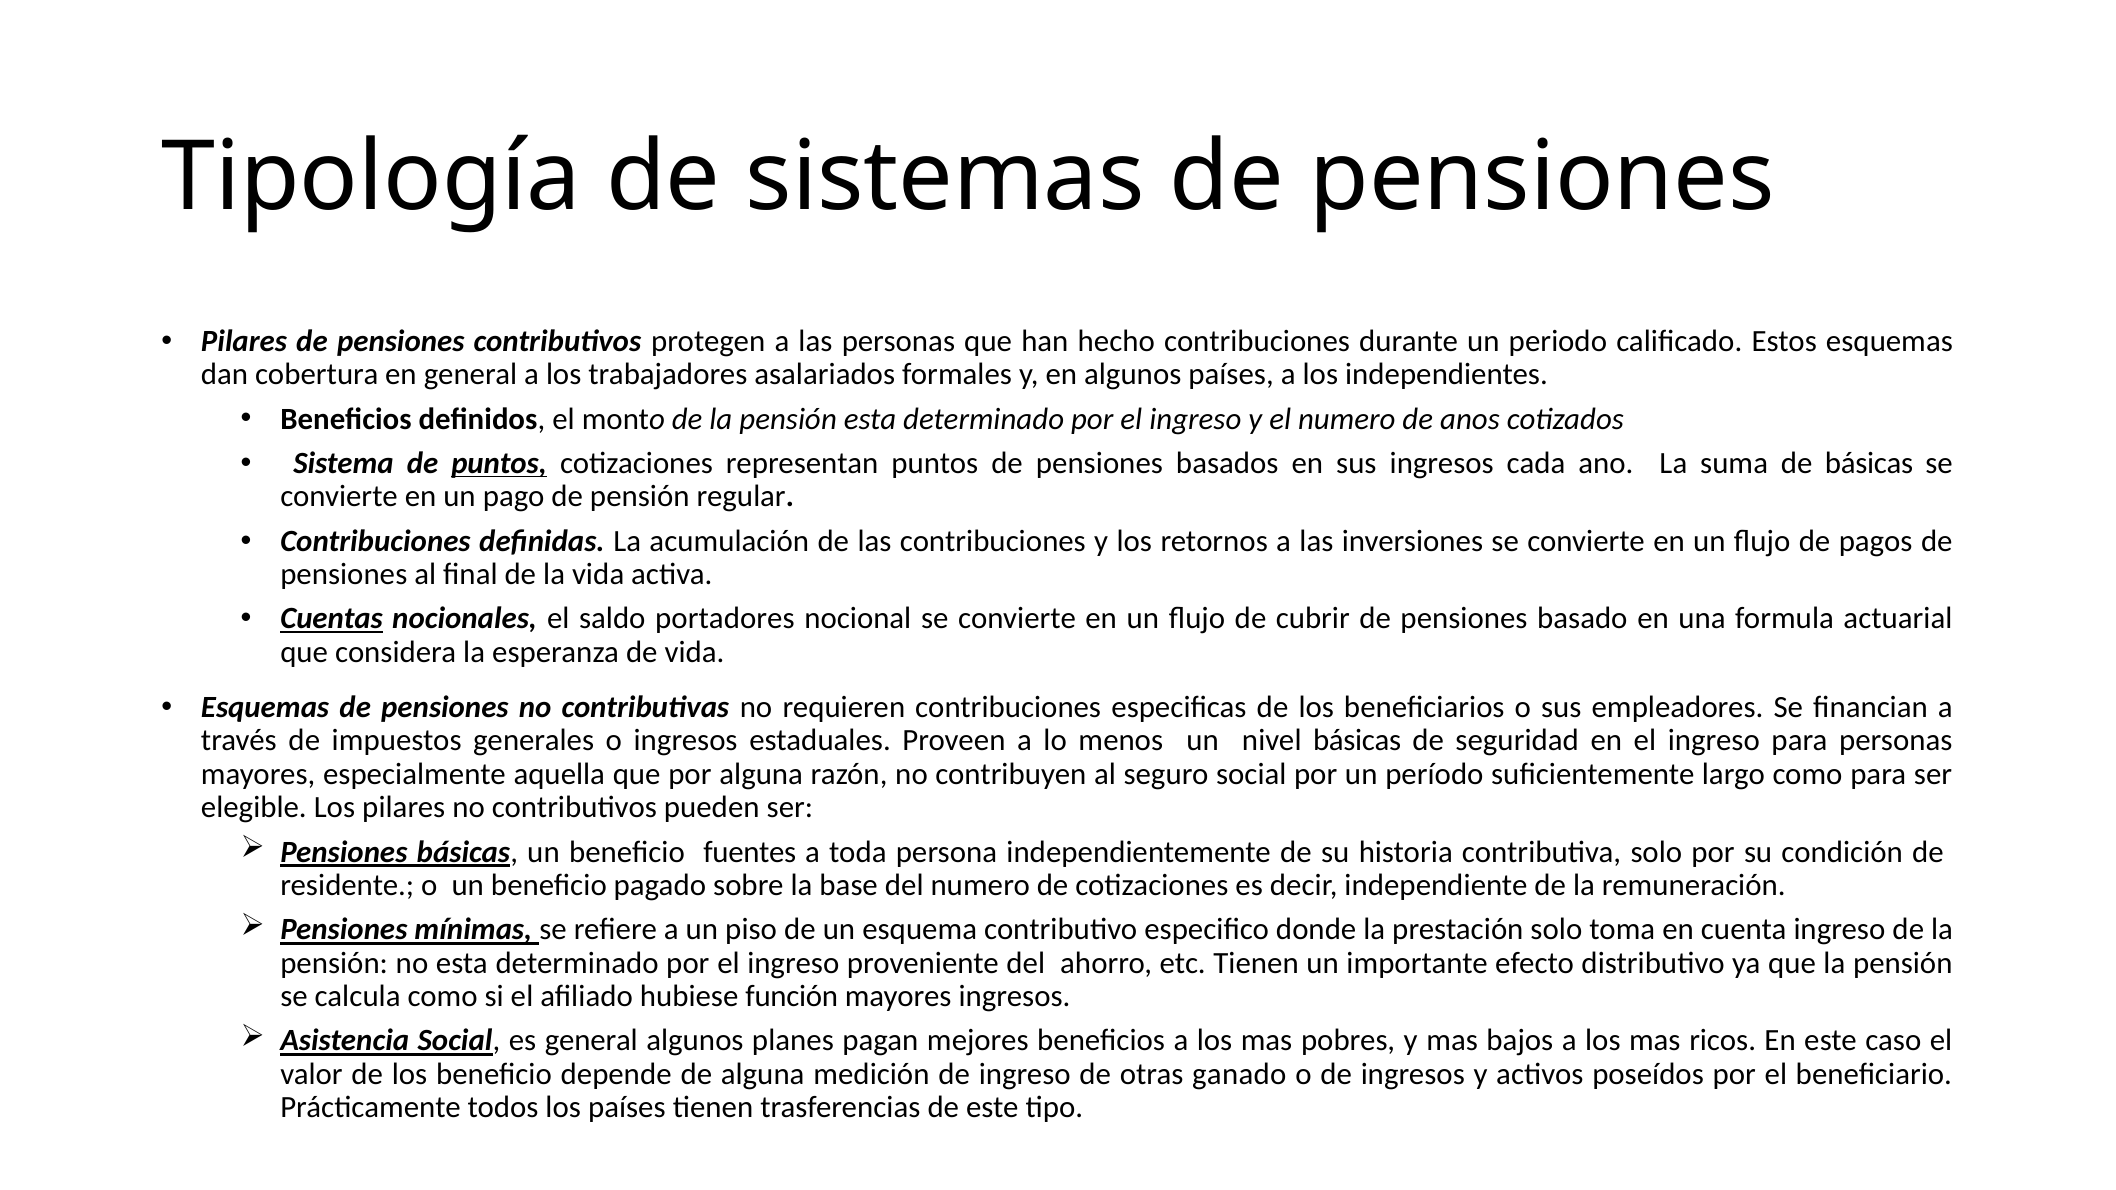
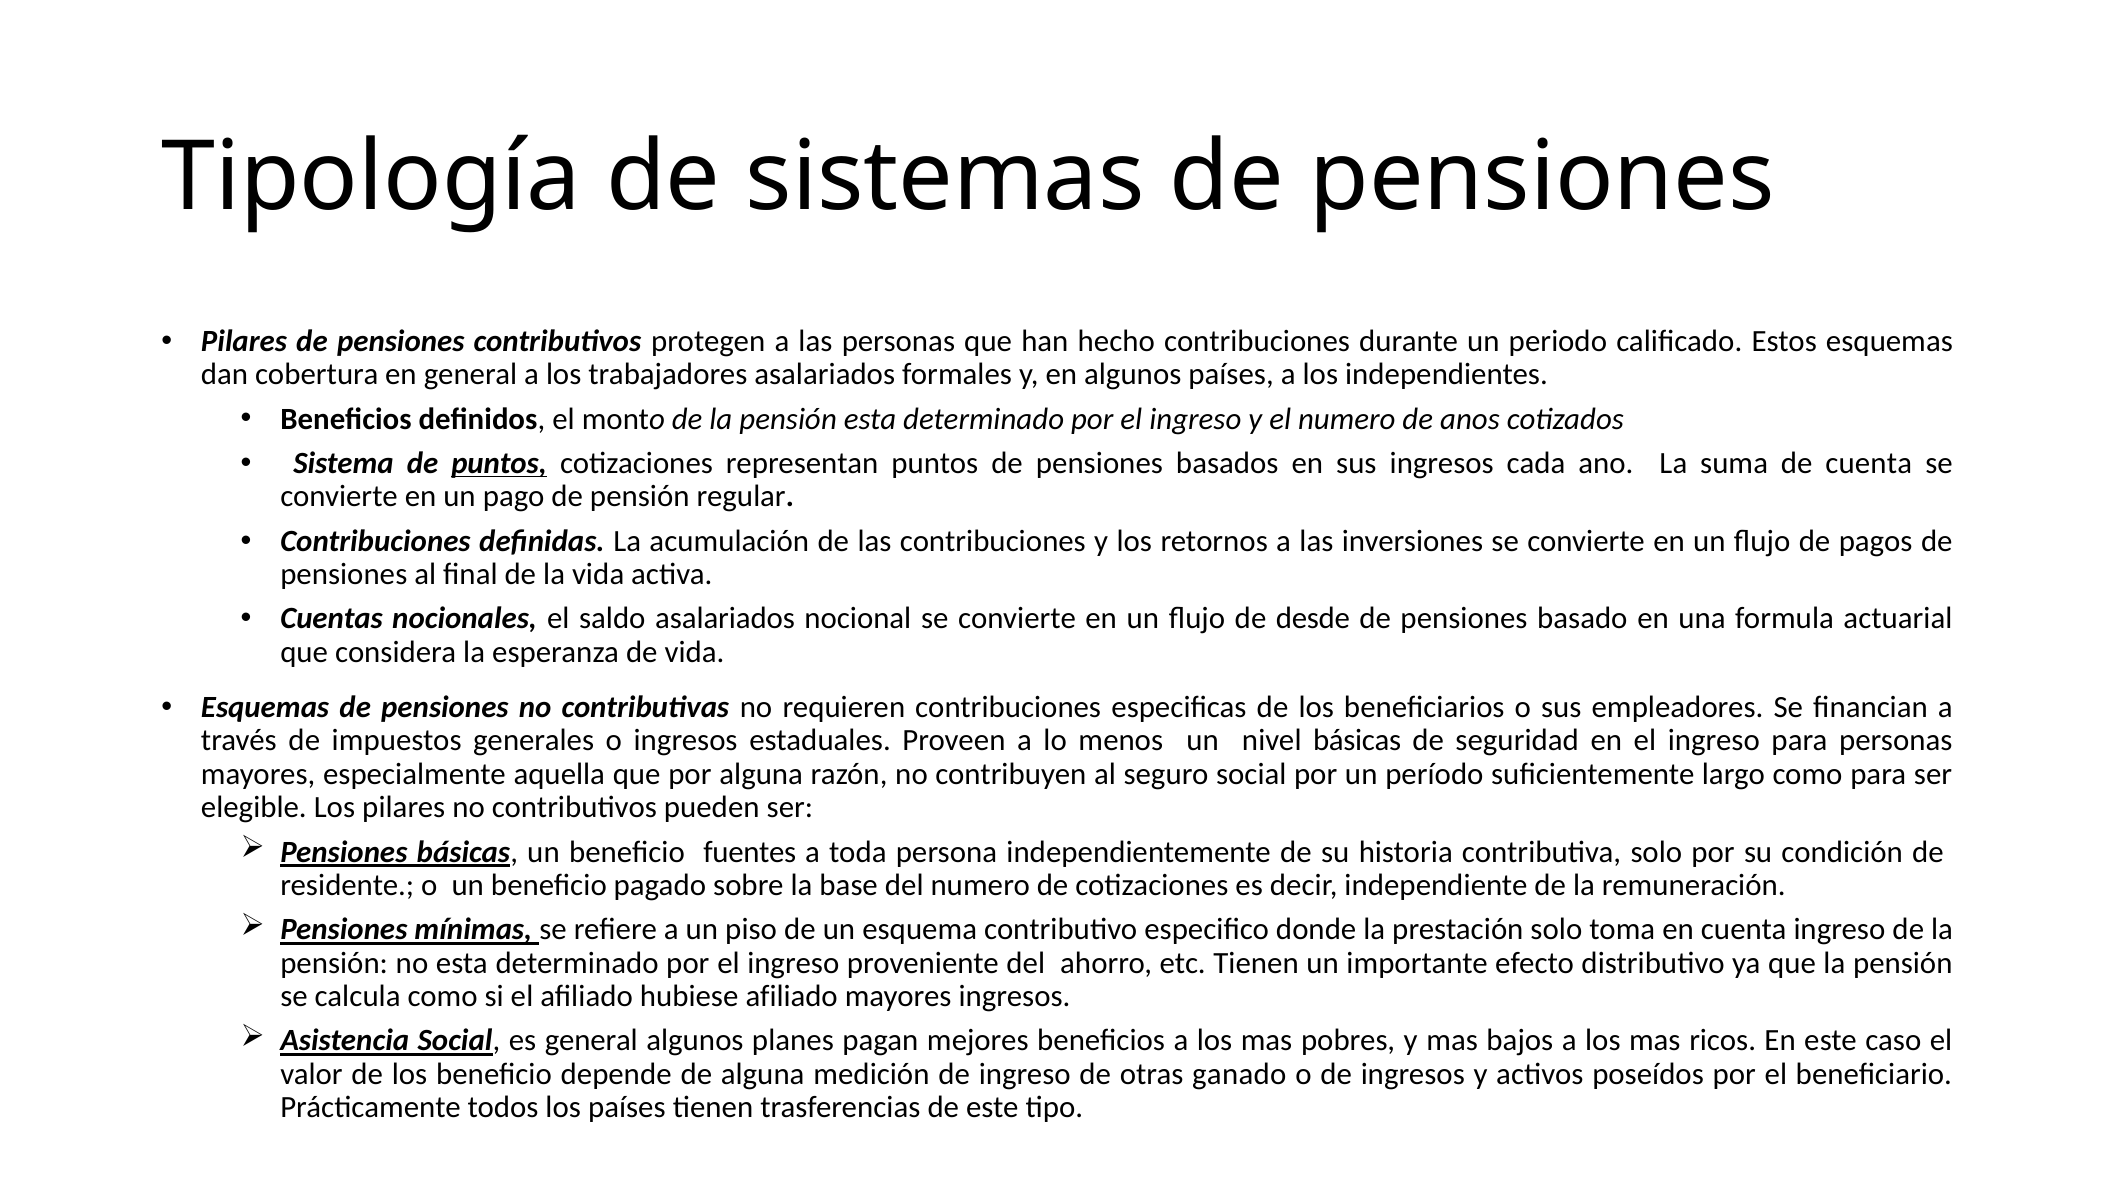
de básicas: básicas -> cuenta
Cuentas underline: present -> none
saldo portadores: portadores -> asalariados
cubrir: cubrir -> desde
hubiese función: función -> afiliado
